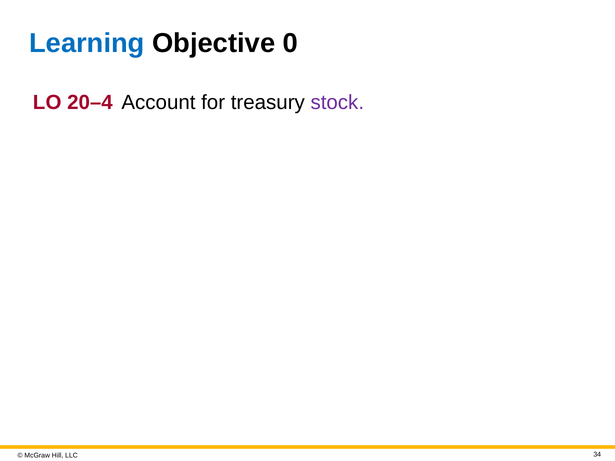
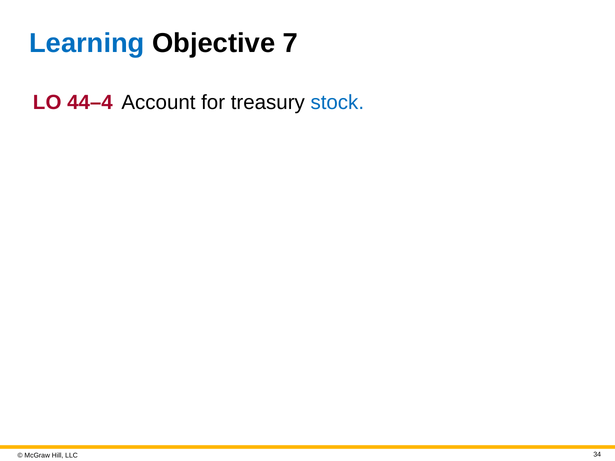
0: 0 -> 7
20–4: 20–4 -> 44–4
stock colour: purple -> blue
